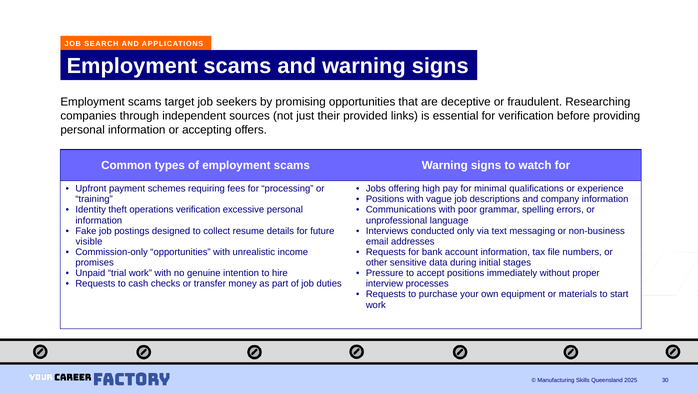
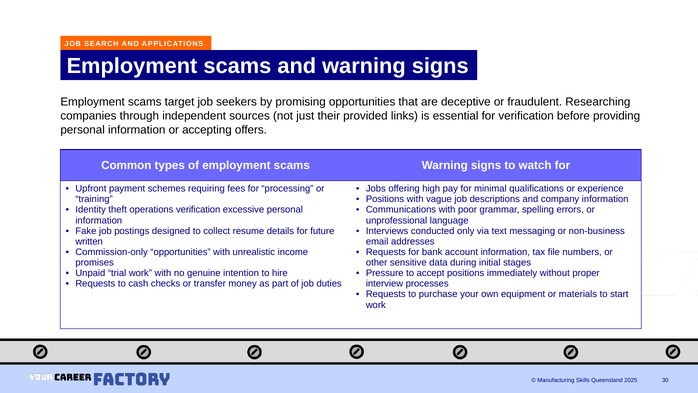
visible: visible -> written
